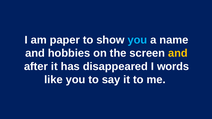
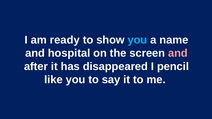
paper: paper -> ready
hobbies: hobbies -> hospital
and at (178, 53) colour: yellow -> pink
words: words -> pencil
